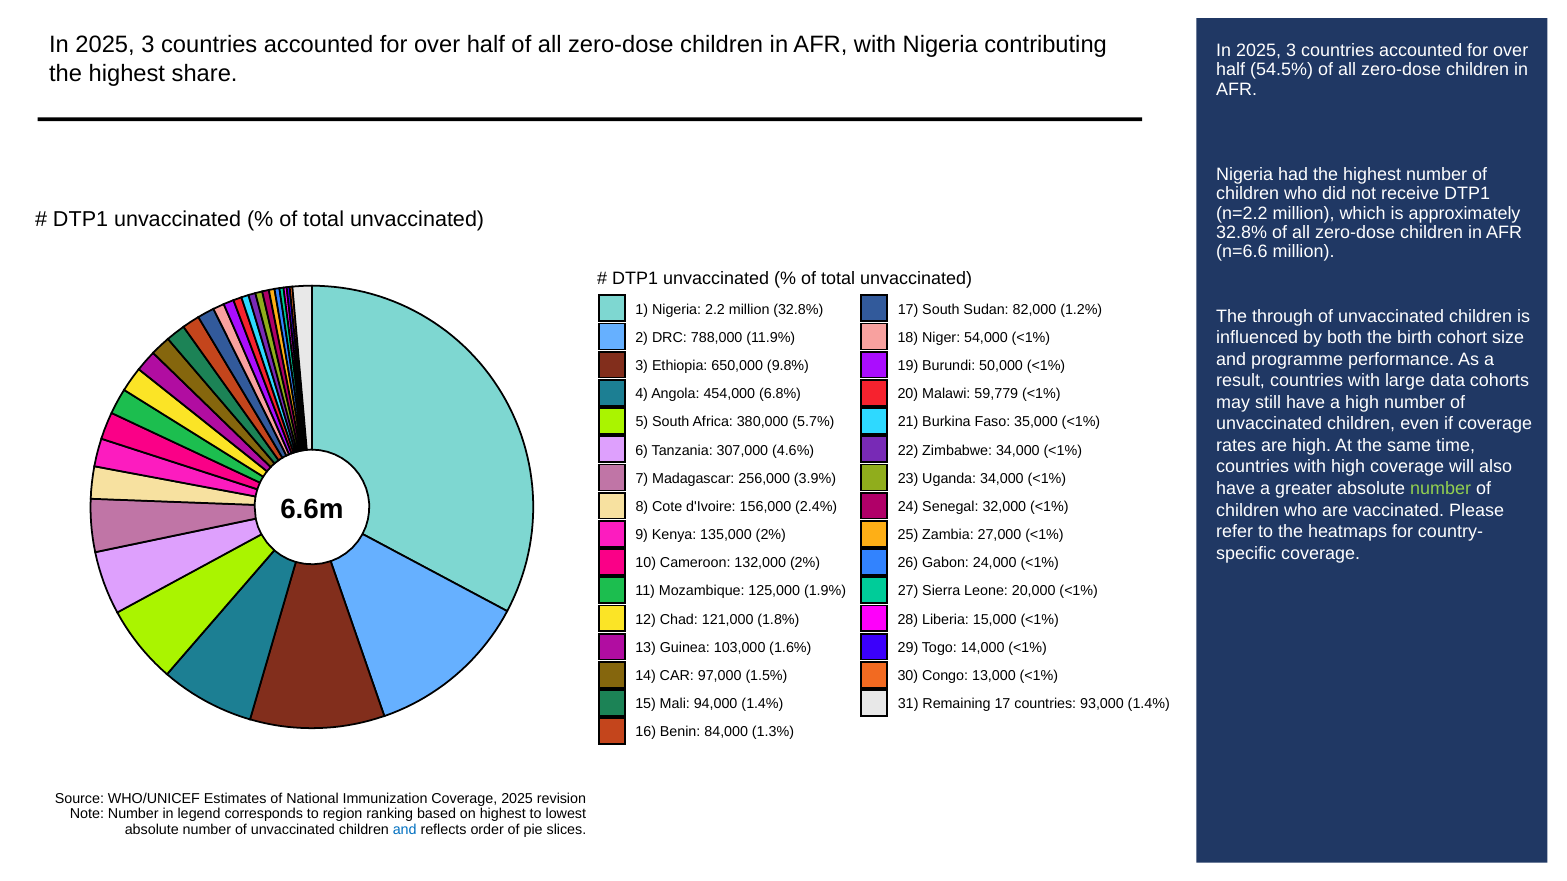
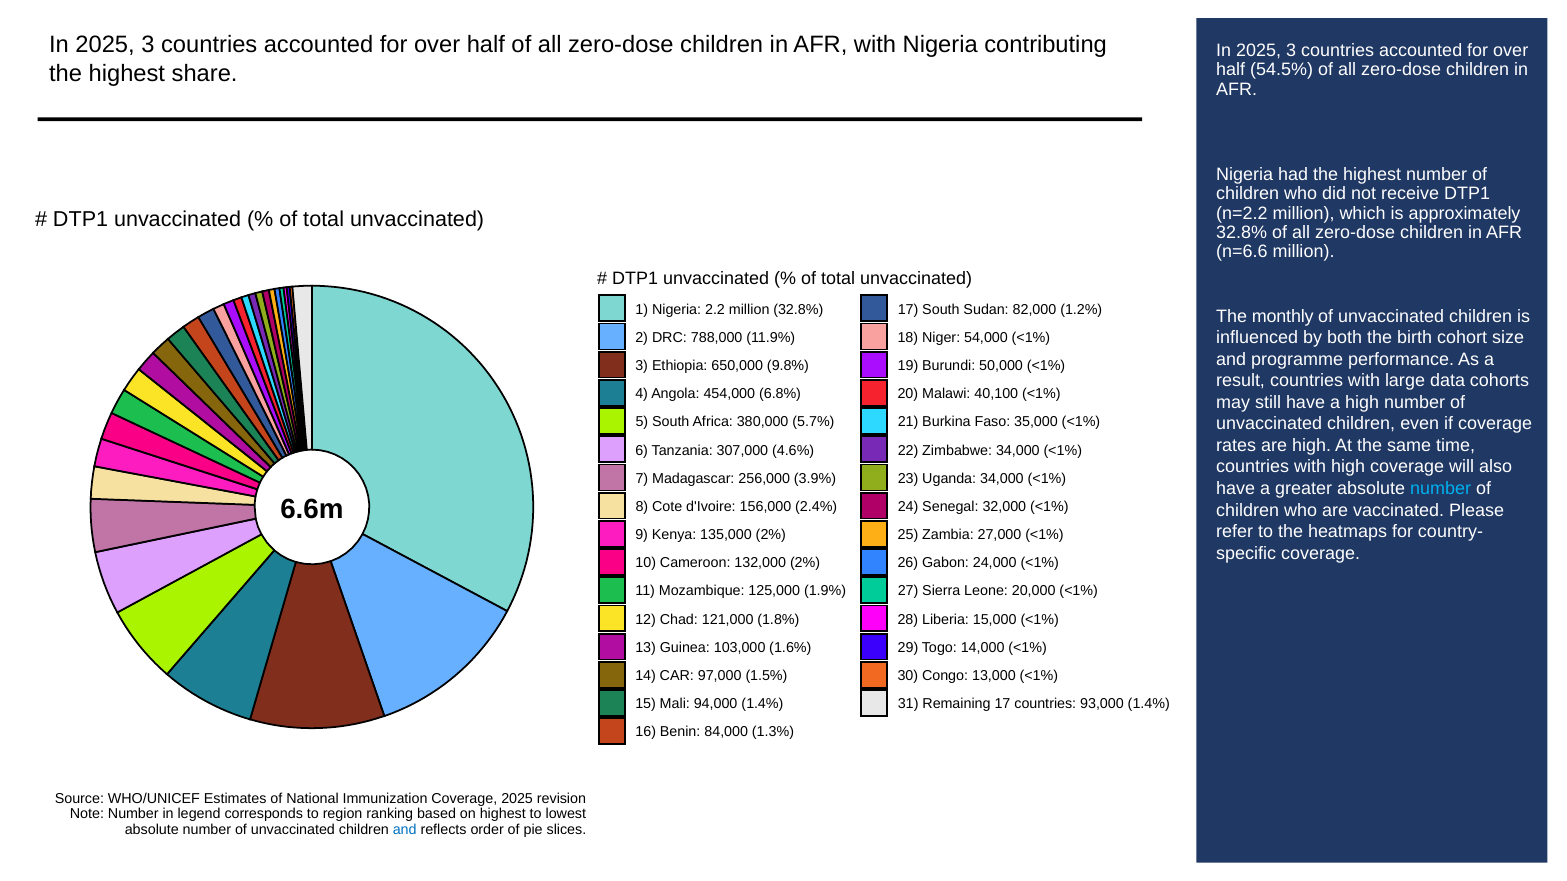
through: through -> monthly
59,779: 59,779 -> 40,100
number at (1441, 489) colour: light green -> light blue
